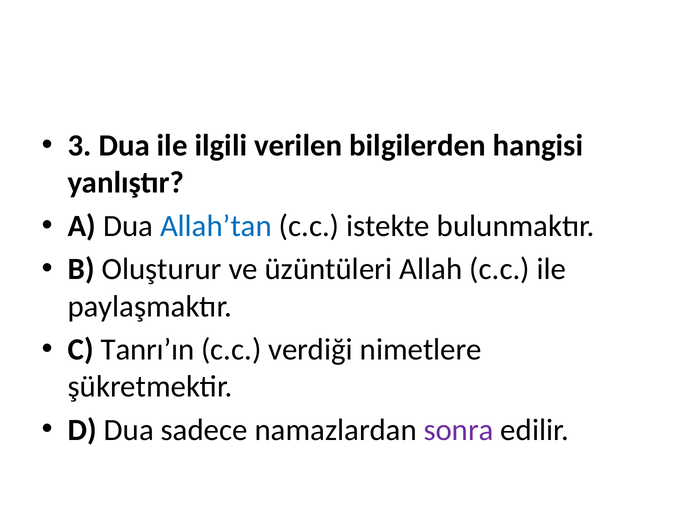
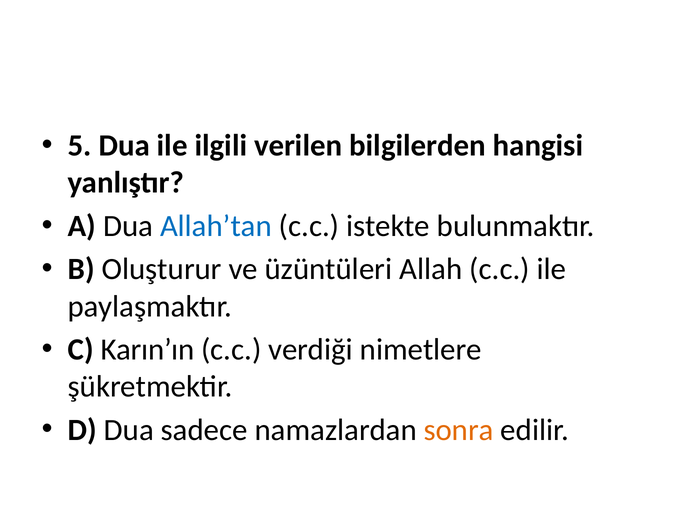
3: 3 -> 5
Tanrı’ın: Tanrı’ın -> Karın’ın
sonra colour: purple -> orange
